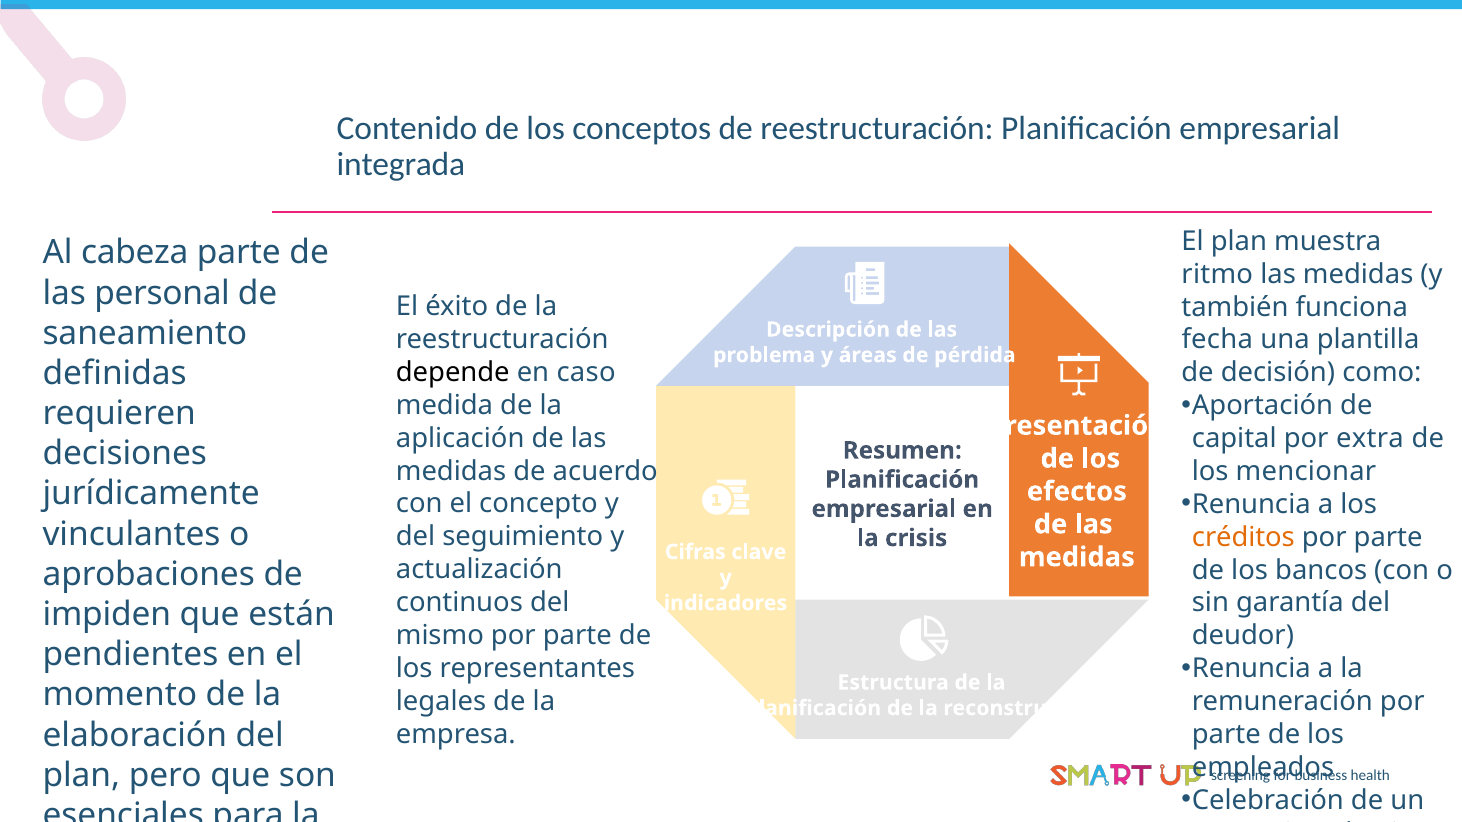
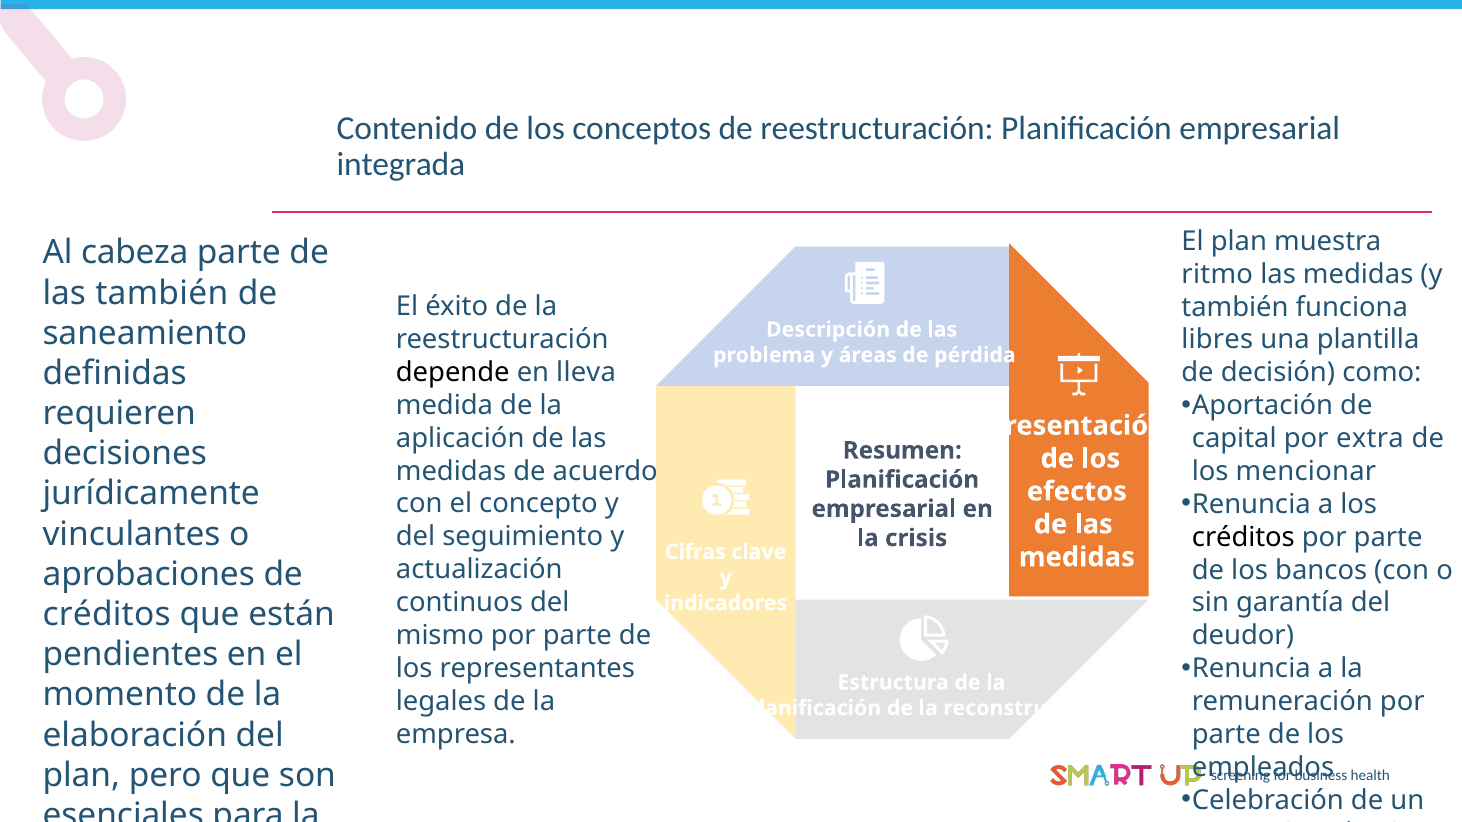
las personal: personal -> también
fecha: fecha -> libres
caso: caso -> lleva
créditos at (1243, 537) colour: orange -> black
impiden at (107, 615): impiden -> créditos
